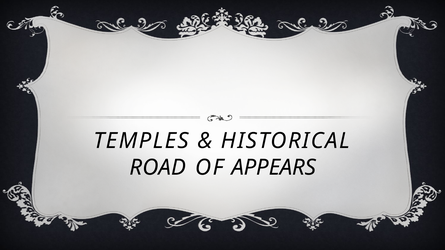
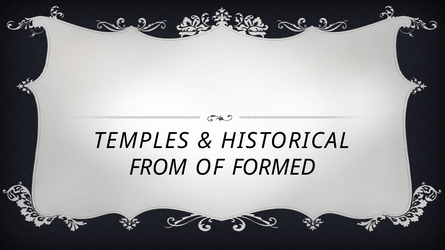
ROAD: ROAD -> FROM
APPEARS: APPEARS -> FORMED
